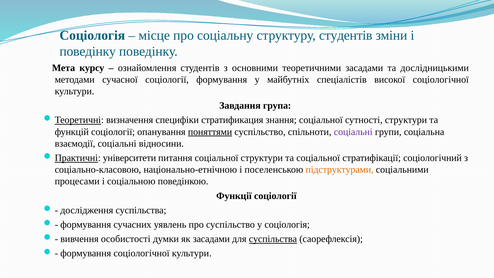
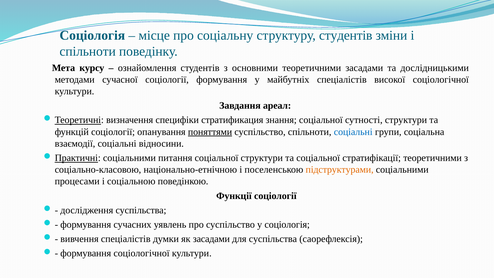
поведінку at (88, 51): поведінку -> спільноти
група: група -> ареал
соціальні at (353, 132) colour: purple -> blue
університети at (129, 158): університети -> соціальними
стратифікації соціологічний: соціологічний -> теоретичними
вивчення особистості: особистості -> спеціалістів
суспільства at (273, 239) underline: present -> none
